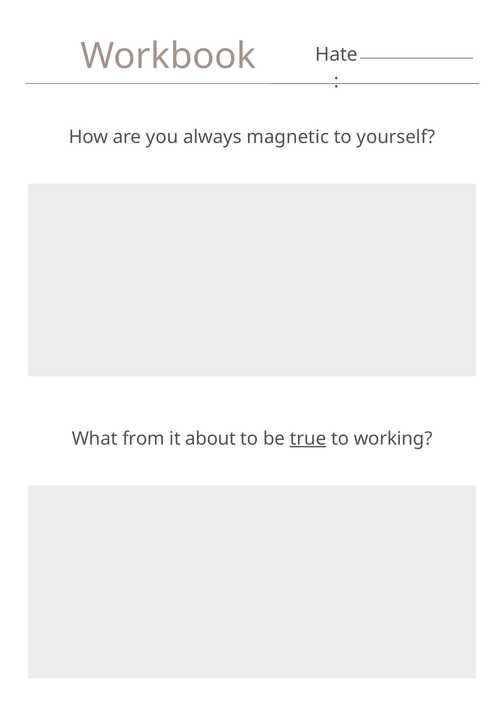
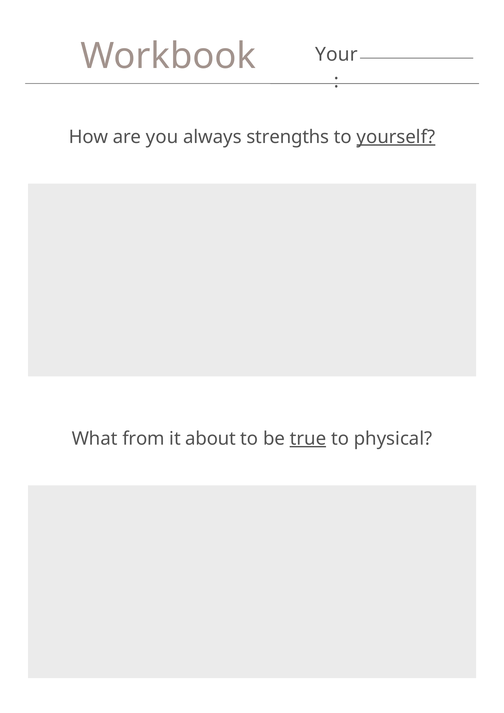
Hate: Hate -> Your
magnetic: magnetic -> strengths
yourself underline: none -> present
working: working -> physical
